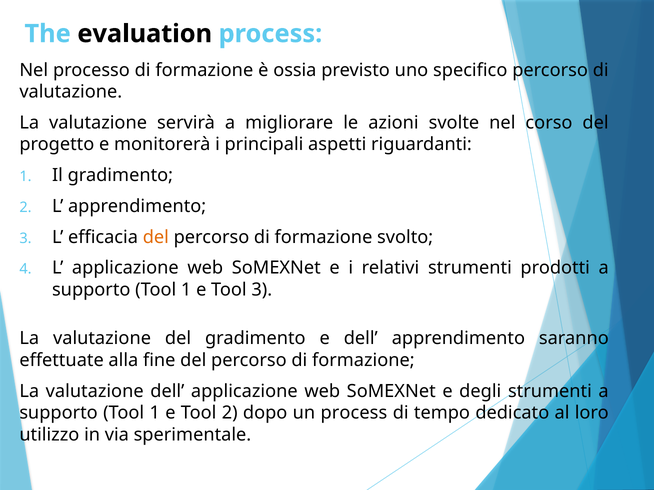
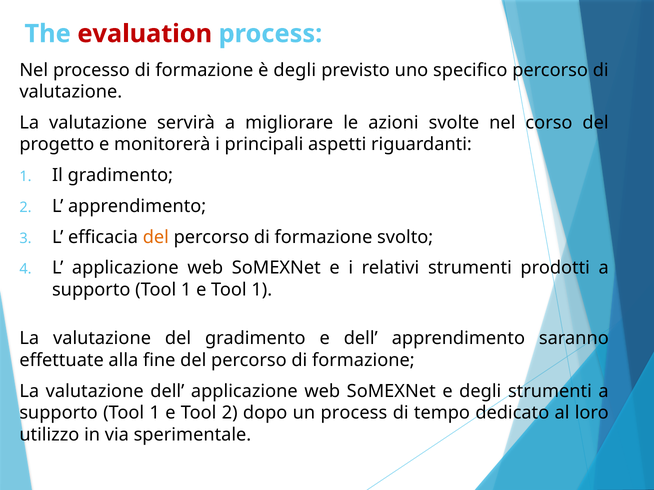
evaluation colour: black -> red
è ossia: ossia -> degli
e Tool 3: 3 -> 1
